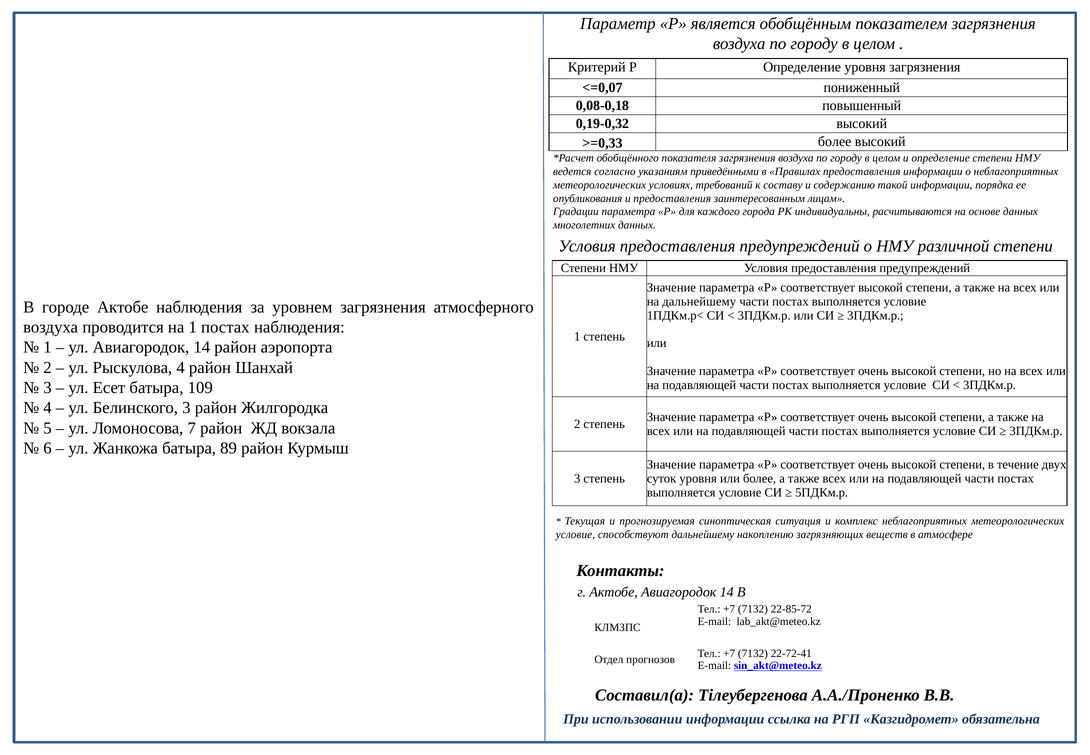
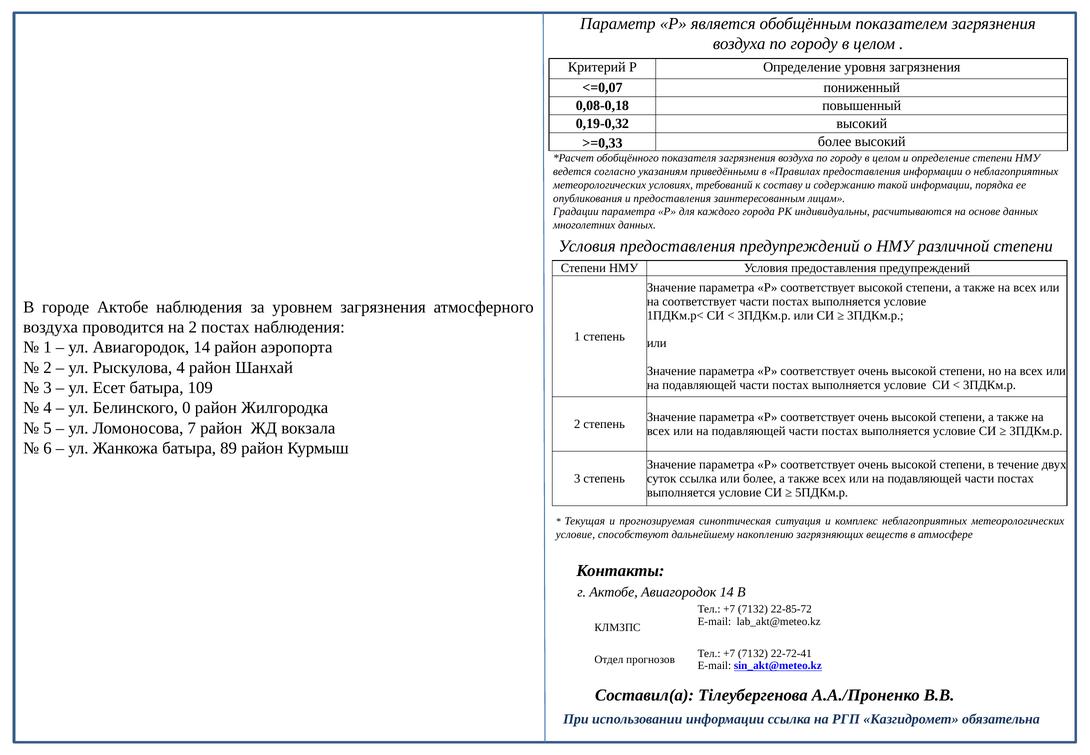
на дальнейшему: дальнейшему -> соответствует
на 1: 1 -> 2
Белинского 3: 3 -> 0
суток уровня: уровня -> ссылка
